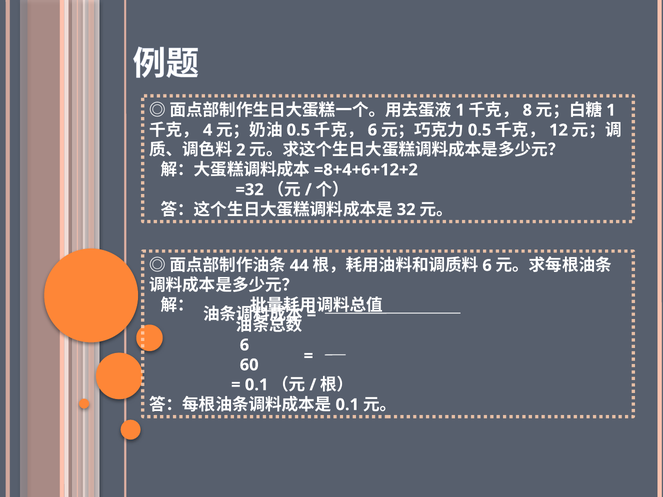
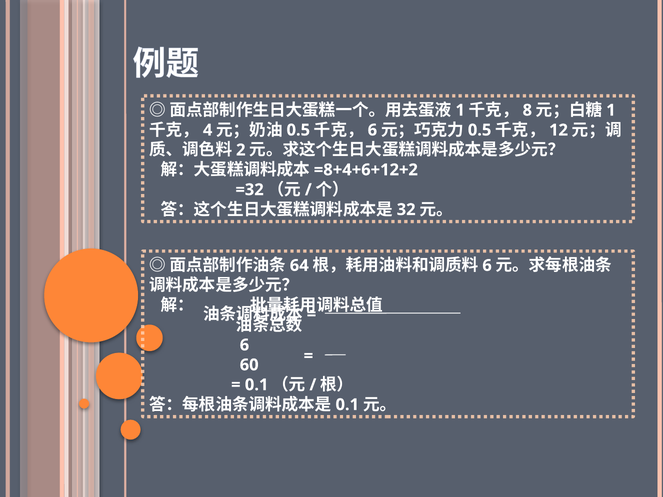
44: 44 -> 64
